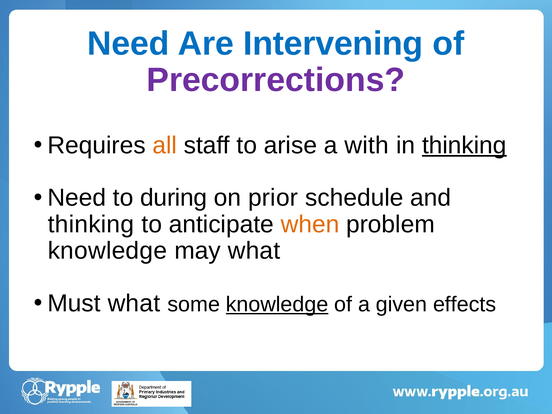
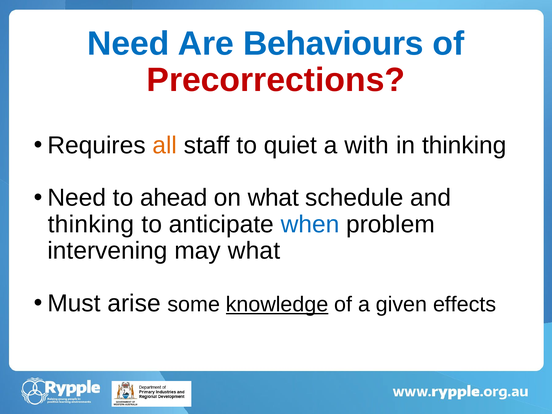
Intervening: Intervening -> Behaviours
Precorrections colour: purple -> red
arise: arise -> quiet
thinking at (464, 145) underline: present -> none
during: during -> ahead
on prior: prior -> what
when colour: orange -> blue
knowledge at (107, 251): knowledge -> intervening
Must what: what -> arise
